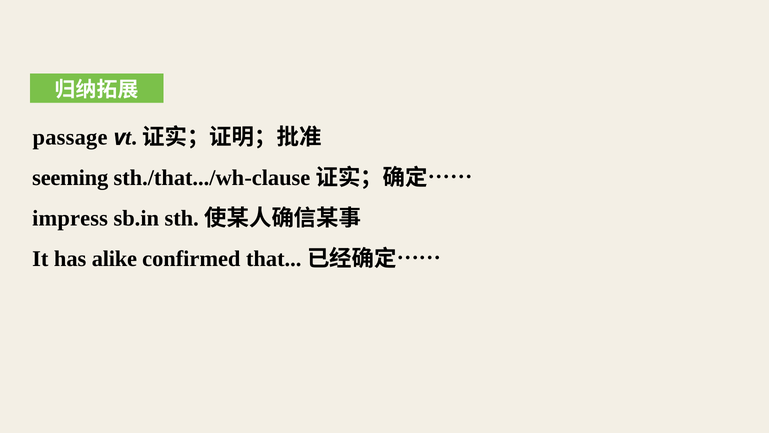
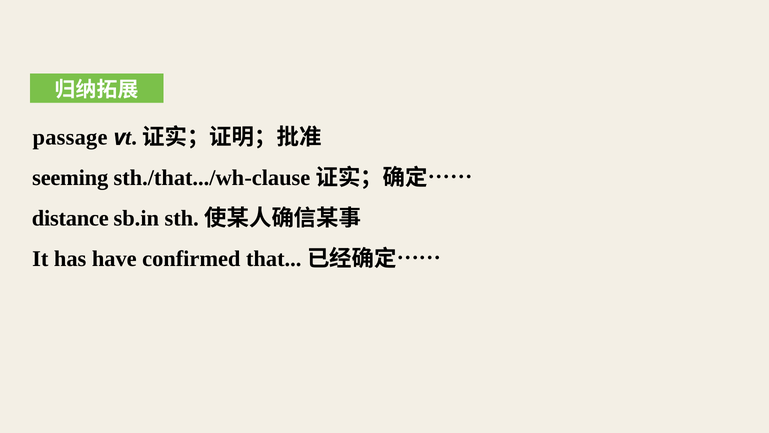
impress: impress -> distance
alike: alike -> have
